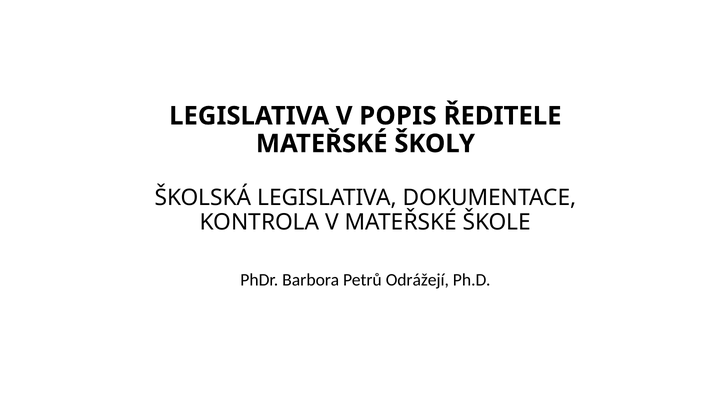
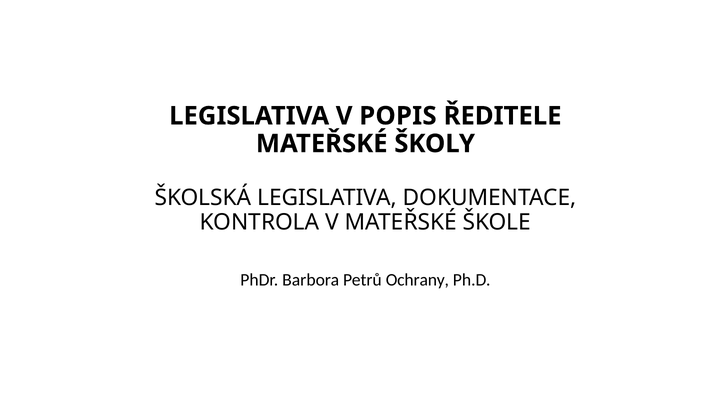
Odrážejí: Odrážejí -> Ochrany
